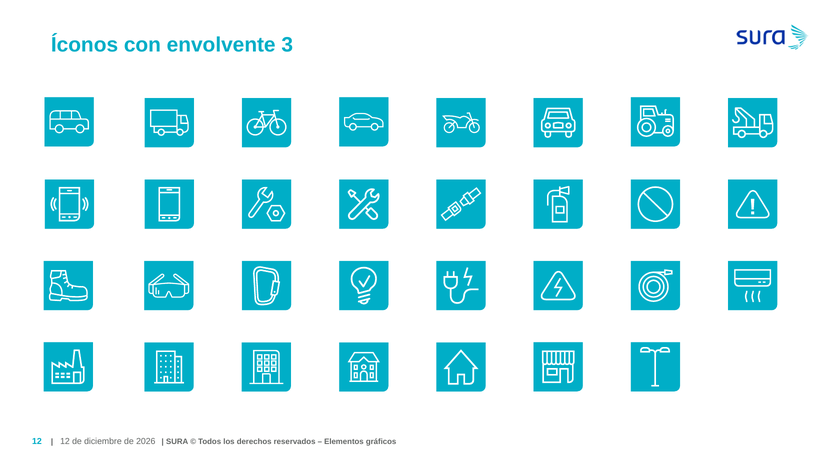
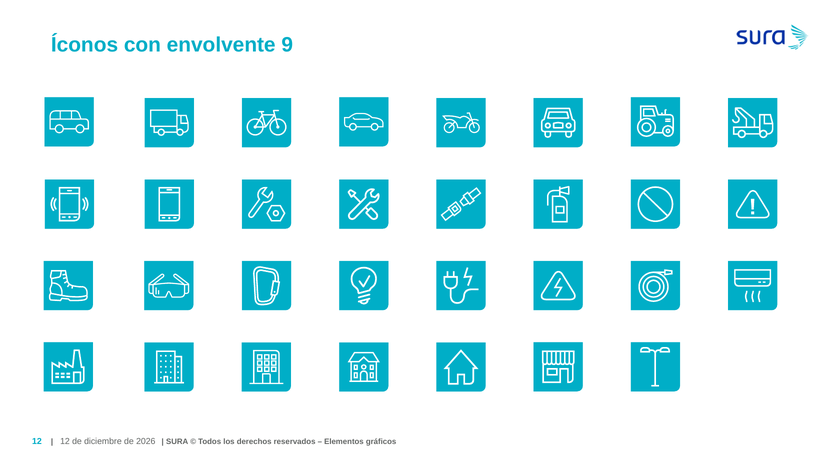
3: 3 -> 9
